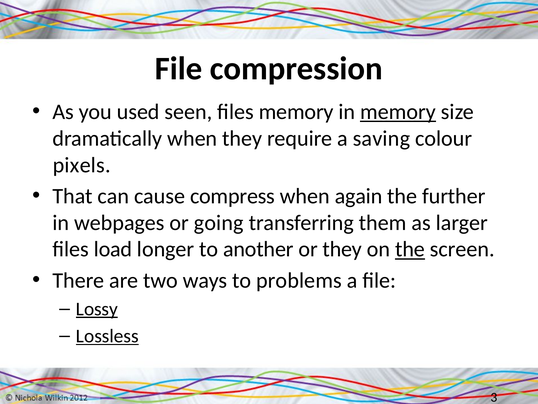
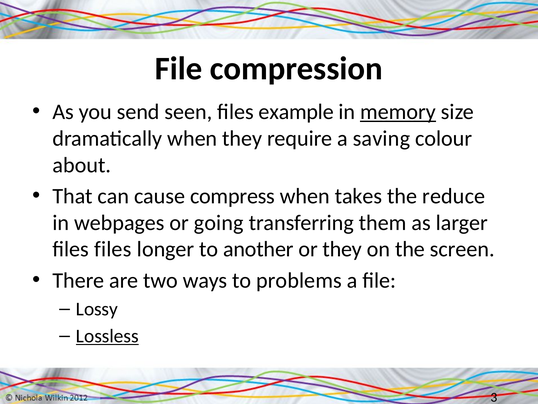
used: used -> send
files memory: memory -> example
pixels: pixels -> about
again: again -> takes
further: further -> reduce
files load: load -> files
the at (410, 249) underline: present -> none
Lossy underline: present -> none
